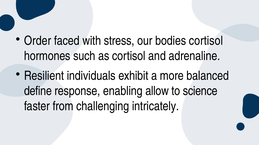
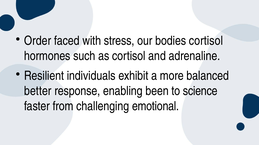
define: define -> better
allow: allow -> been
intricately: intricately -> emotional
